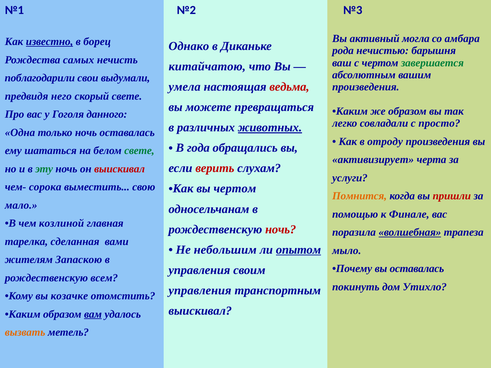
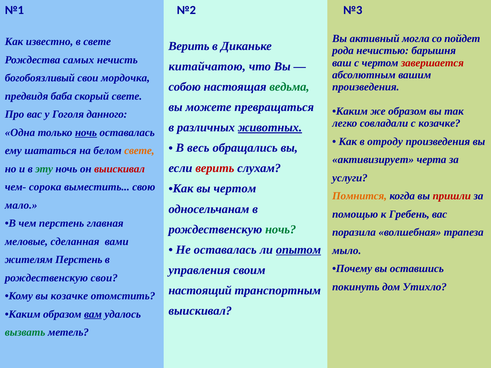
амбара: амбара -> пойдет
известно underline: present -> none
в борец: борец -> свете
Однако at (189, 46): Однако -> Верить
завершается colour: green -> red
поблагодарили: поблагодарили -> богобоязливый
выдумали: выдумали -> мордочка
умела: умела -> собою
ведьма colour: red -> green
него: него -> баба
с просто: просто -> козачке
ночь at (86, 133) underline: none -> present
года: года -> весь
свете at (139, 151) colour: green -> orange
Финале: Финале -> Гребень
чем козлиной: козлиной -> перстень
ночь at (281, 229) colour: red -> green
волшебная underline: present -> none
тарелка: тарелка -> меловые
Не небольшим: небольшим -> оставалась
жителям Запаскою: Запаскою -> Перстень
вы оставалась: оставалась -> оставшись
рождественскую всем: всем -> свои
управления at (200, 291): управления -> настоящий
вызвать colour: orange -> green
